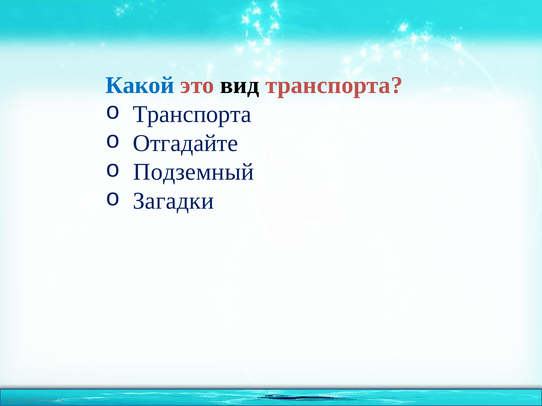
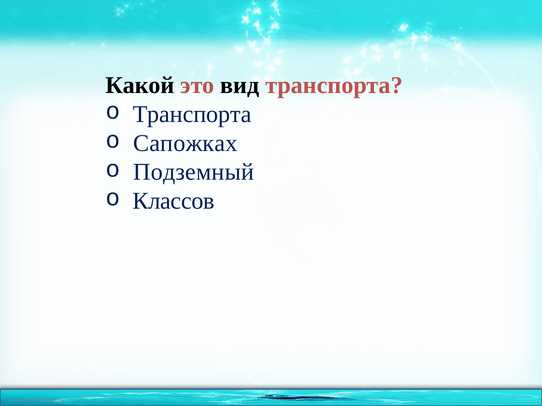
Какой colour: blue -> black
Отгадайте: Отгадайте -> Сапожках
Загадки: Загадки -> Классов
